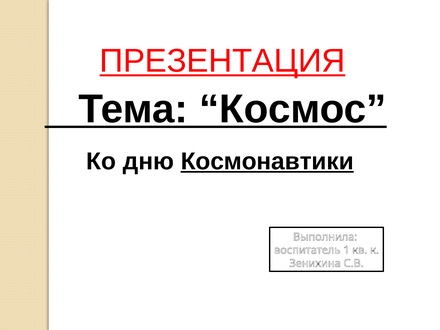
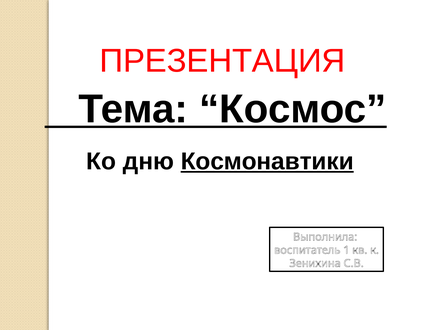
ПРЕЗЕНТАЦИЯ underline: present -> none
